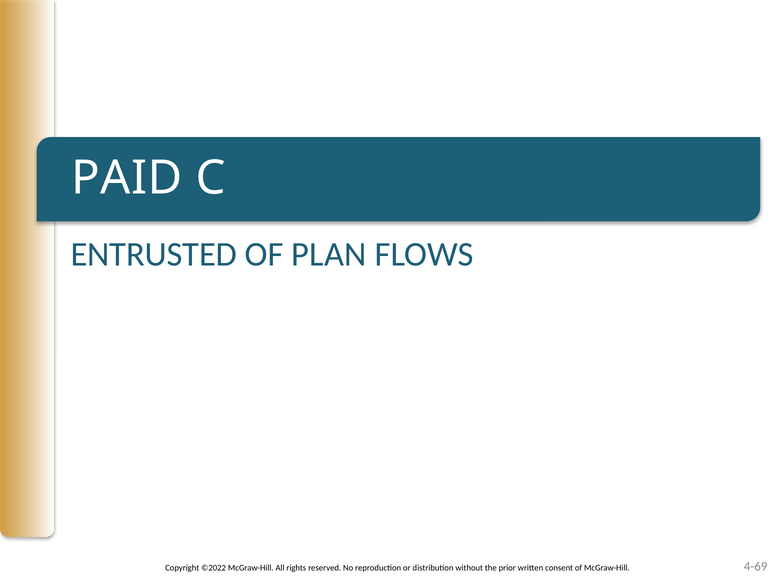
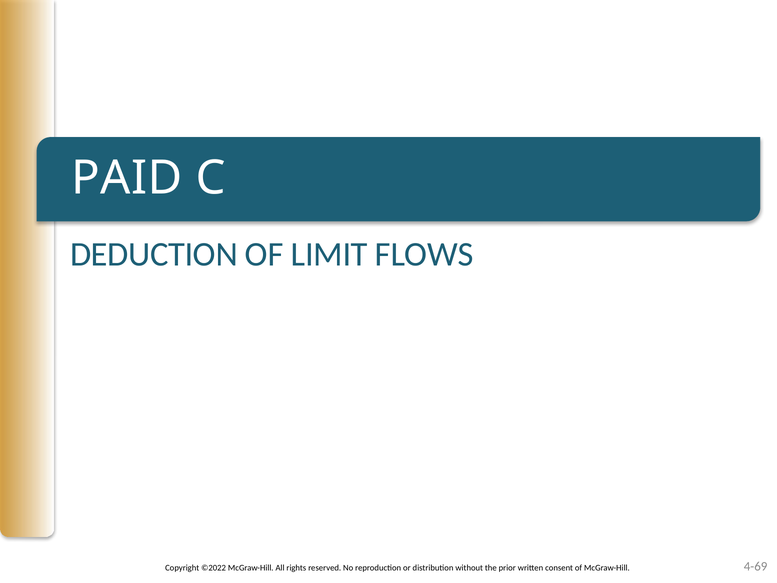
ENTRUSTED: ENTRUSTED -> DEDUCTION
PLAN: PLAN -> LIMIT
